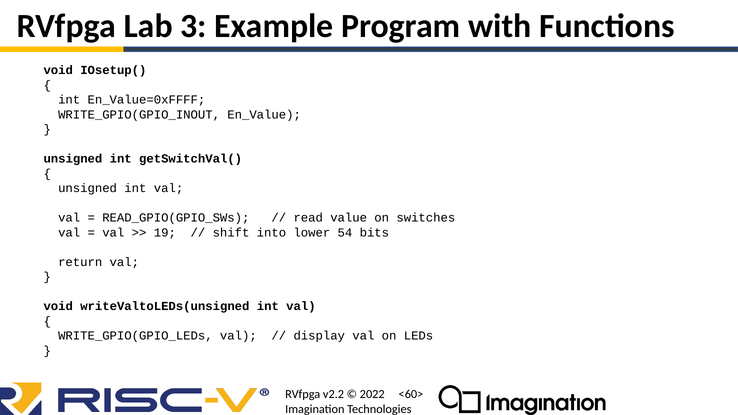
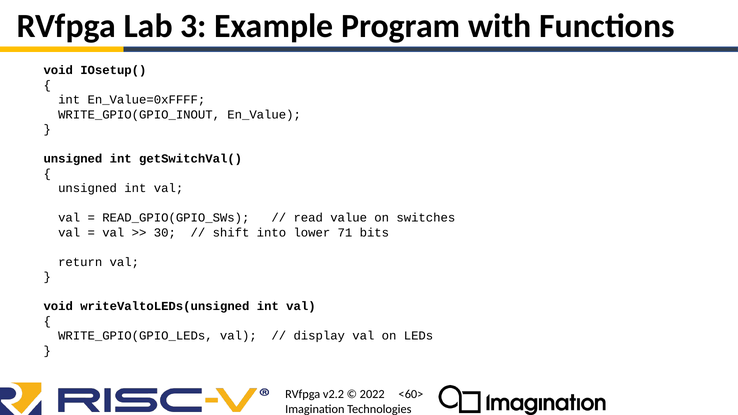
19: 19 -> 30
54: 54 -> 71
